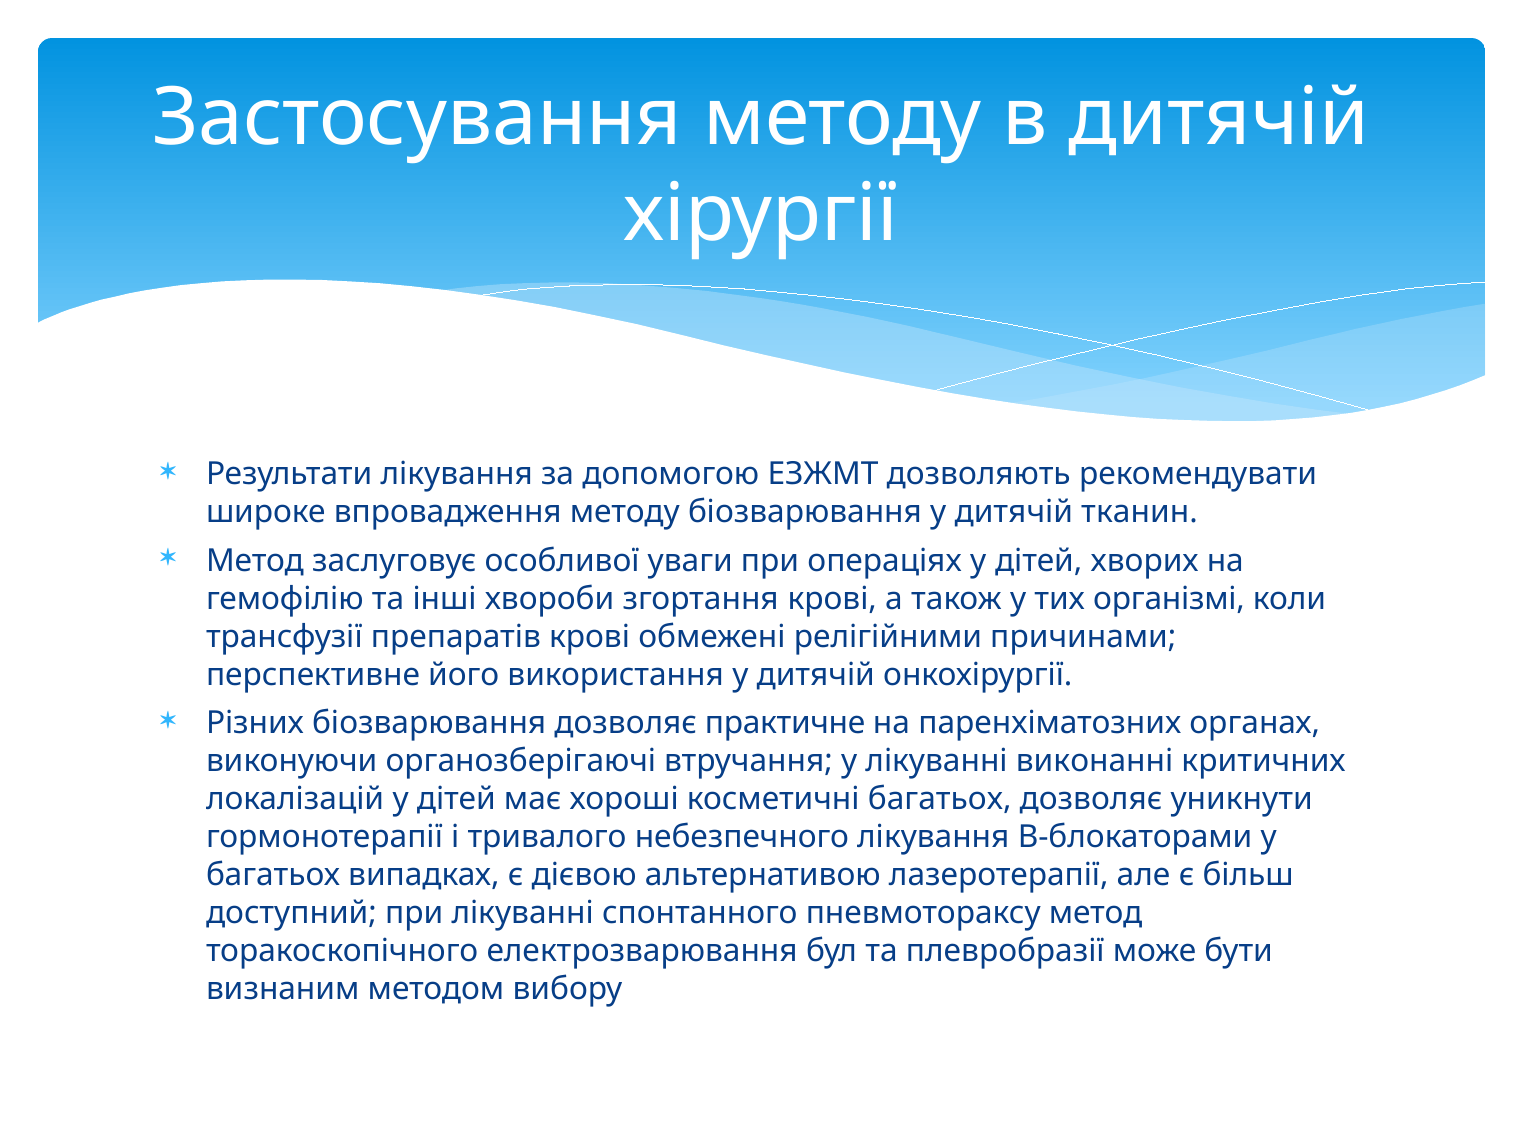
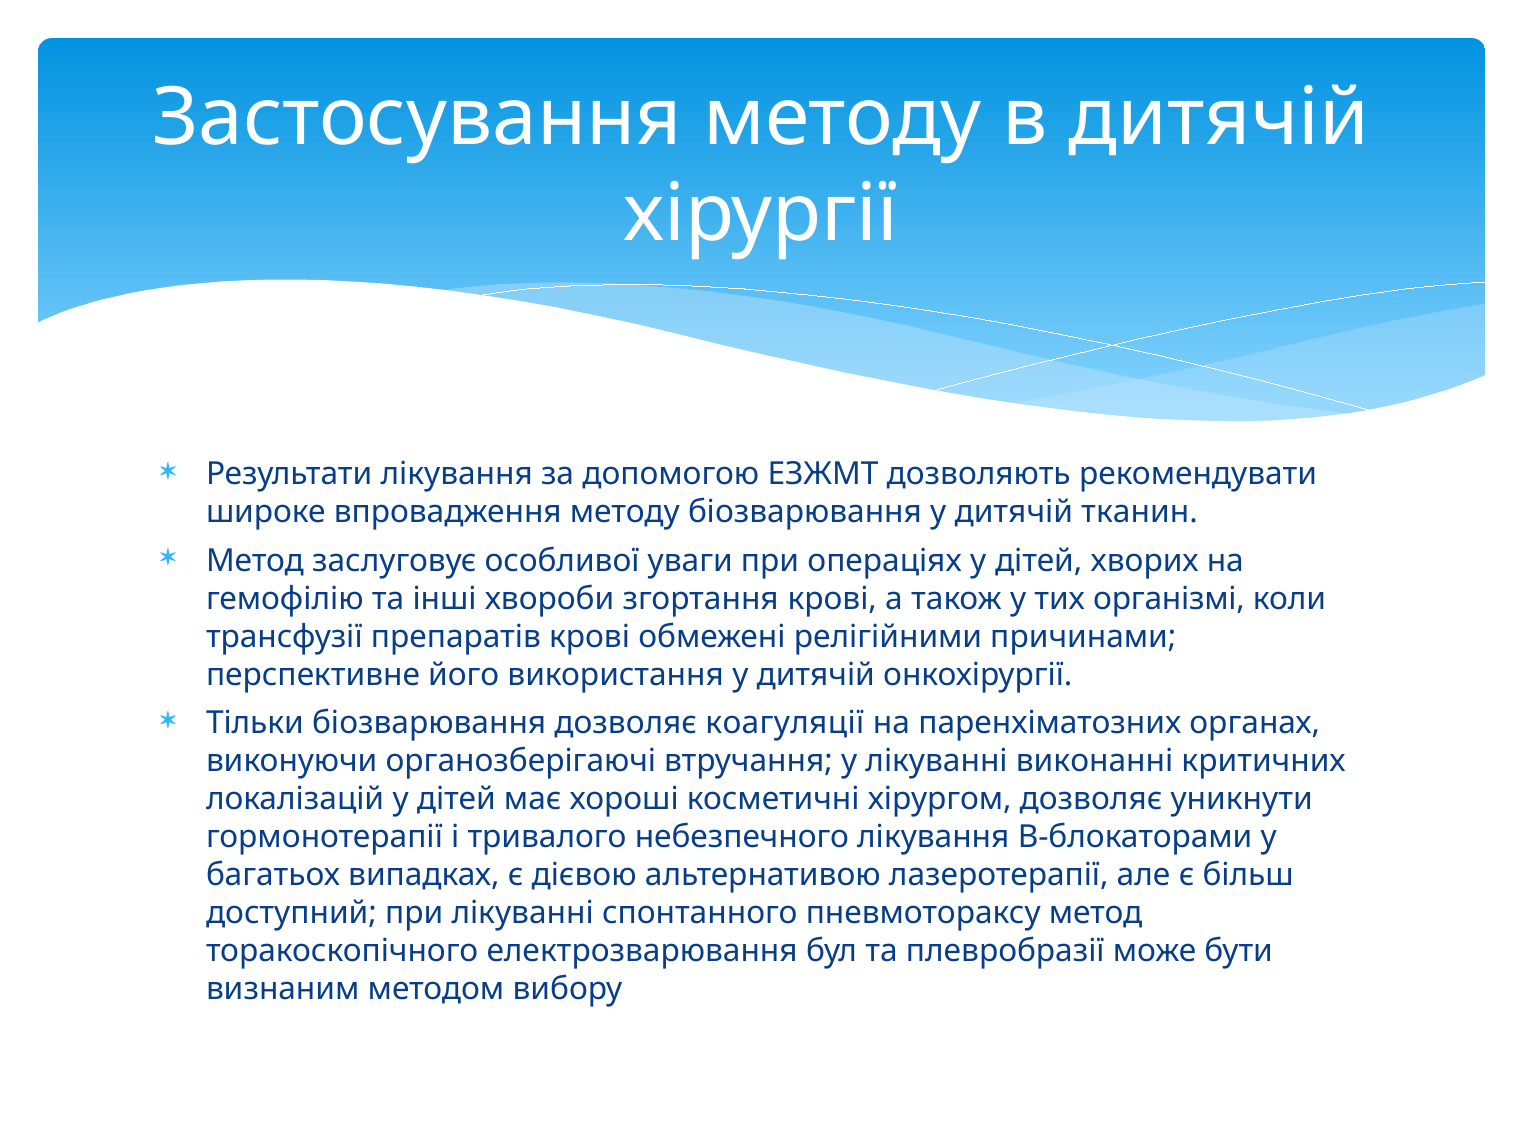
Різних: Різних -> Тільки
практичне: практичне -> коагуляції
косметичні багатьох: багатьох -> хірургом
